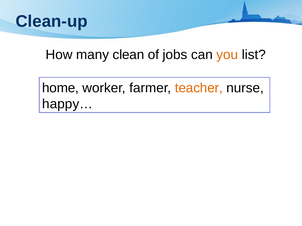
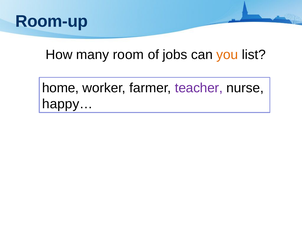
Clean-up: Clean-up -> Room-up
clean: clean -> room
teacher colour: orange -> purple
